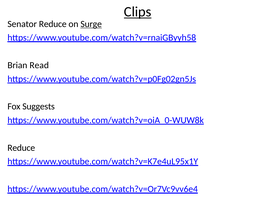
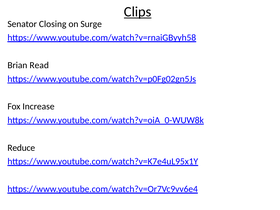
Senator Reduce: Reduce -> Closing
Surge underline: present -> none
Suggests: Suggests -> Increase
